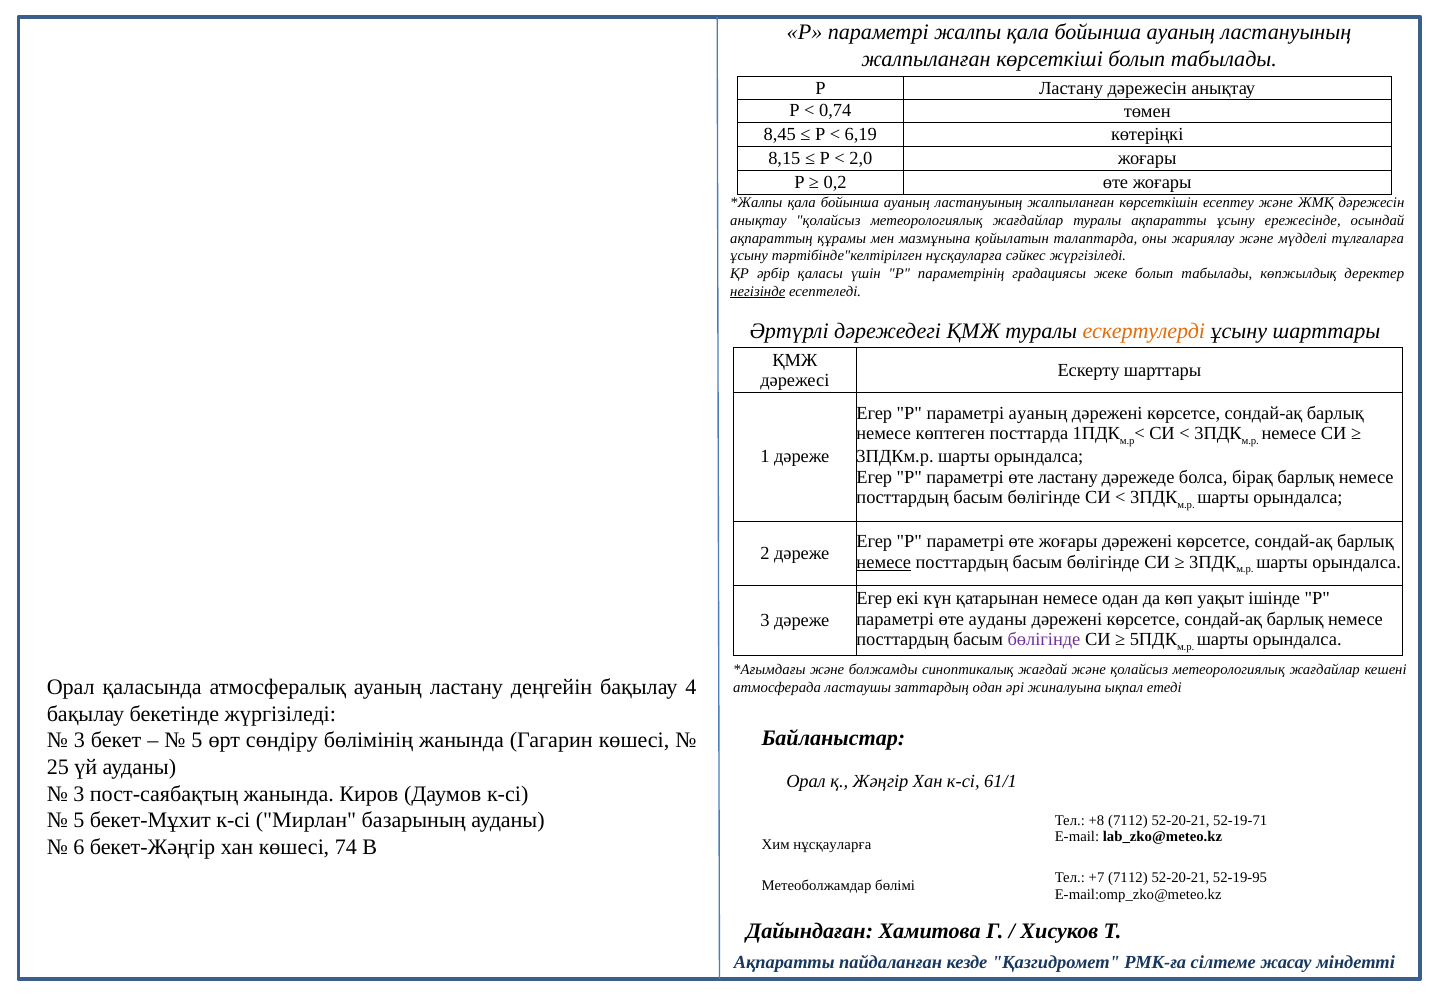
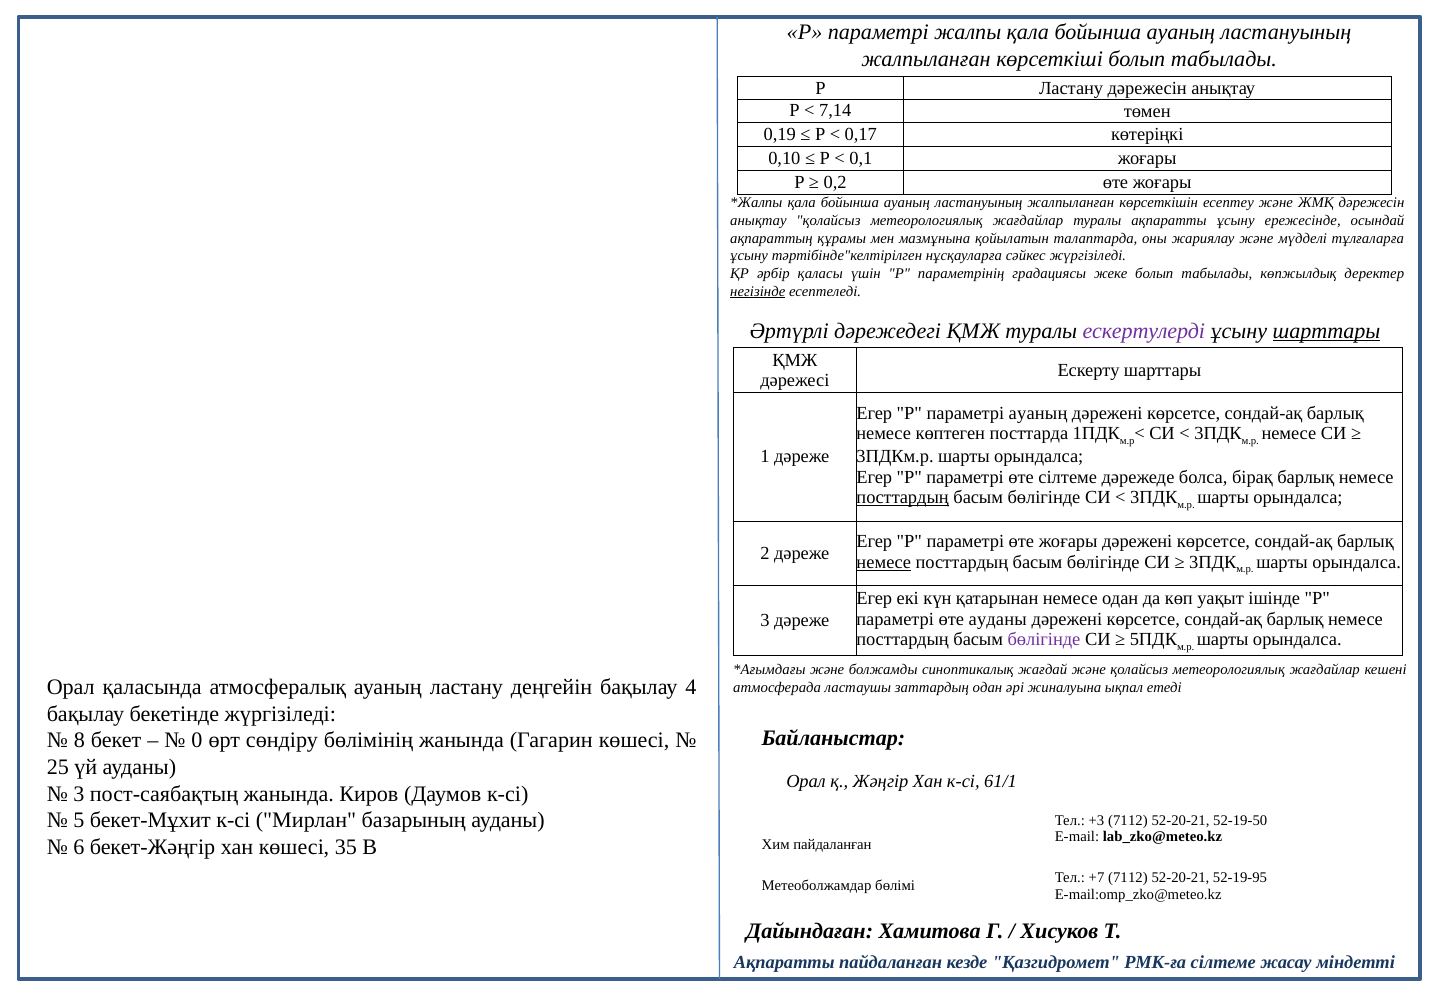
0,74: 0,74 -> 7,14
8,45: 8,45 -> 0,19
6,19: 6,19 -> 0,17
8,15: 8,15 -> 0,10
2,0: 2,0 -> 0,1
ескертулерді colour: orange -> purple
шарттары at (1326, 331) underline: none -> present
өте ластану: ластану -> сілтеме
посттардың at (903, 498) underline: none -> present
3 at (79, 741): 3 -> 8
5 at (197, 741): 5 -> 0
+8: +8 -> +3
52-19-71: 52-19-71 -> 52-19-50
74: 74 -> 35
Хим нұсқауларға: нұсқауларға -> пайдаланған
